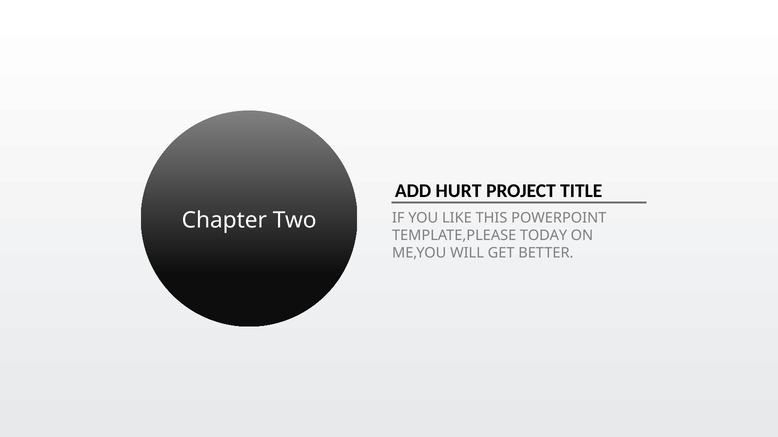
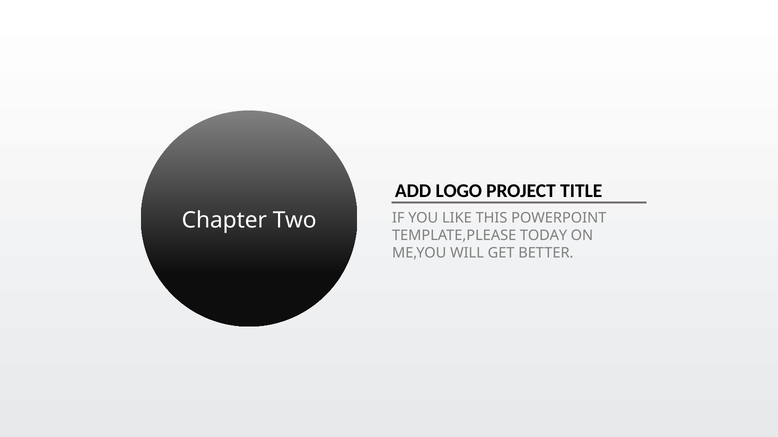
HURT: HURT -> LOGO
